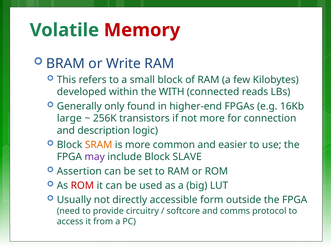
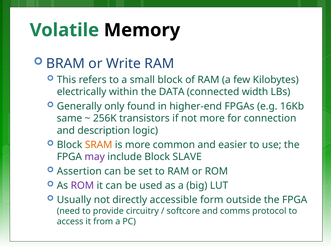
Memory colour: red -> black
developed: developed -> electrically
WITH: WITH -> DATA
reads: reads -> width
large: large -> same
ROM at (82, 186) colour: red -> purple
